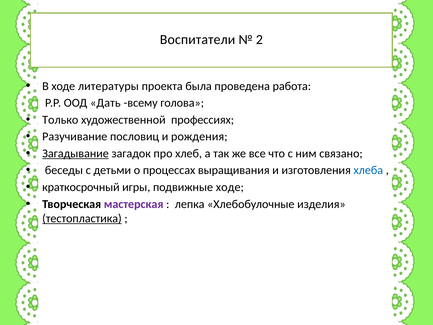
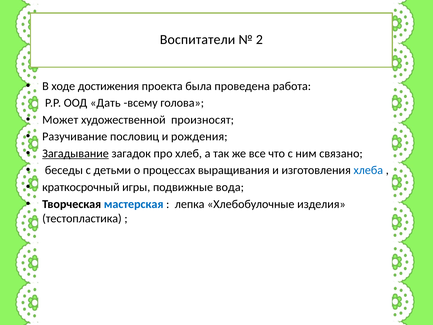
литературы: литературы -> достижения
Только: Только -> Может
профессиях: профессиях -> произносят
подвижные ходе: ходе -> вода
мастерская colour: purple -> blue
тестопластика underline: present -> none
